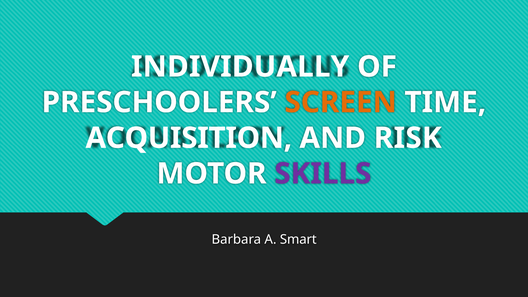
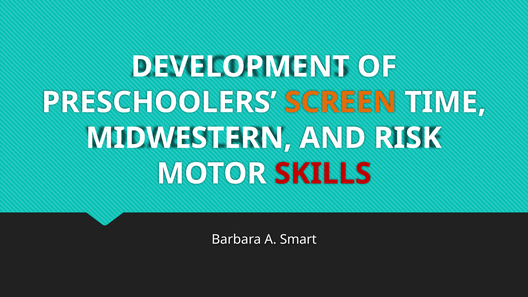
INDIVIDUALLY: INDIVIDUALLY -> DEVELOPMENT
ACQUISITION: ACQUISITION -> MIDWESTERN
SKILLS colour: purple -> red
